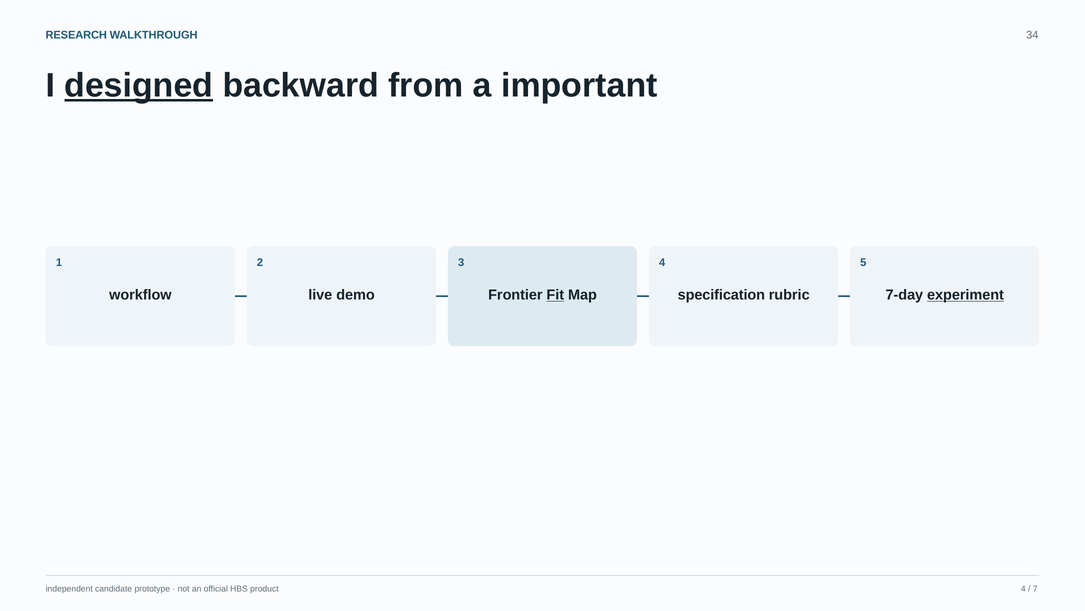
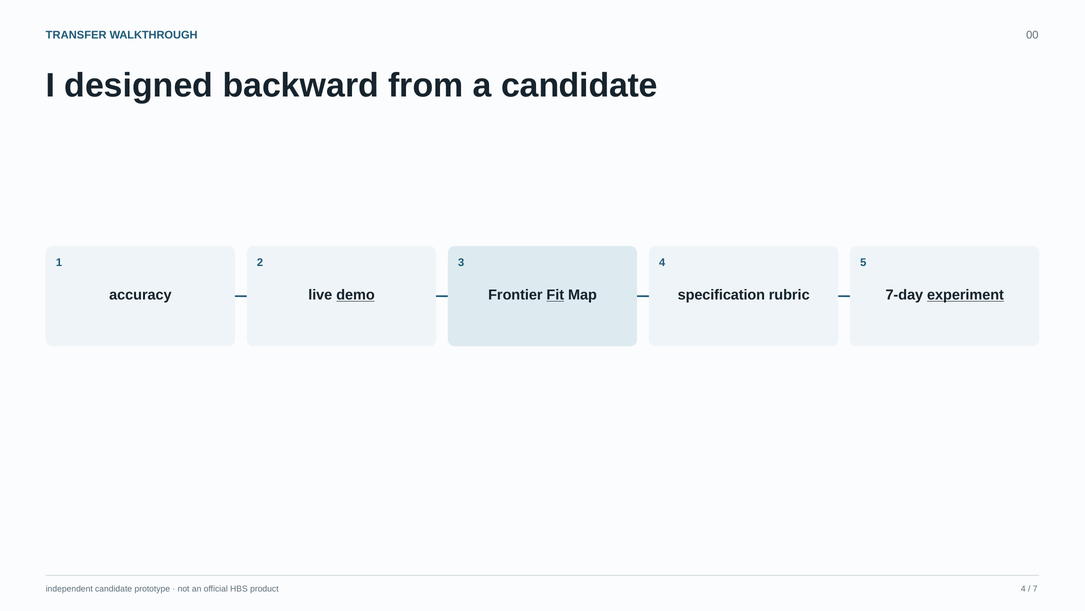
RESEARCH: RESEARCH -> TRANSFER
34: 34 -> 00
designed underline: present -> none
a important: important -> candidate
workflow: workflow -> accuracy
demo underline: none -> present
